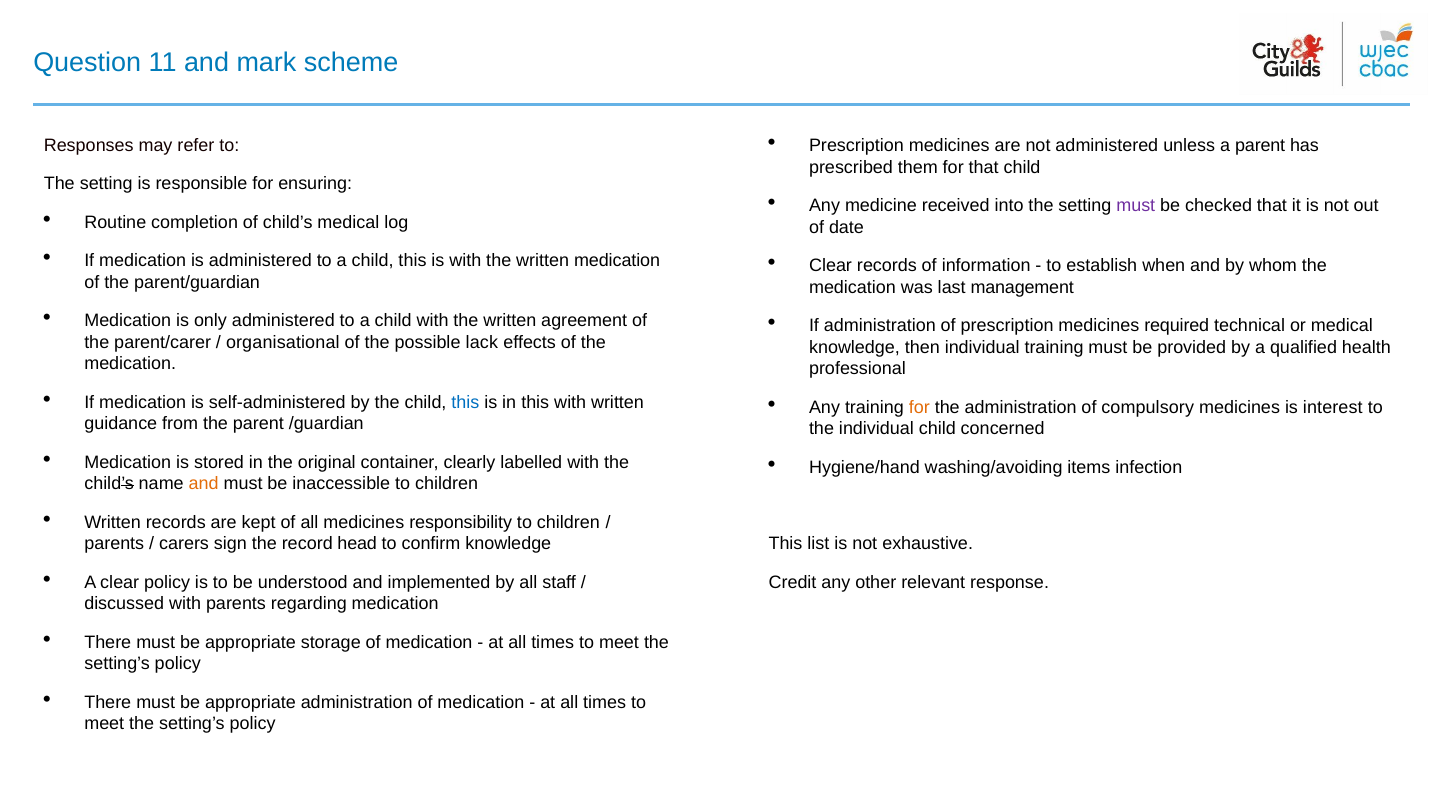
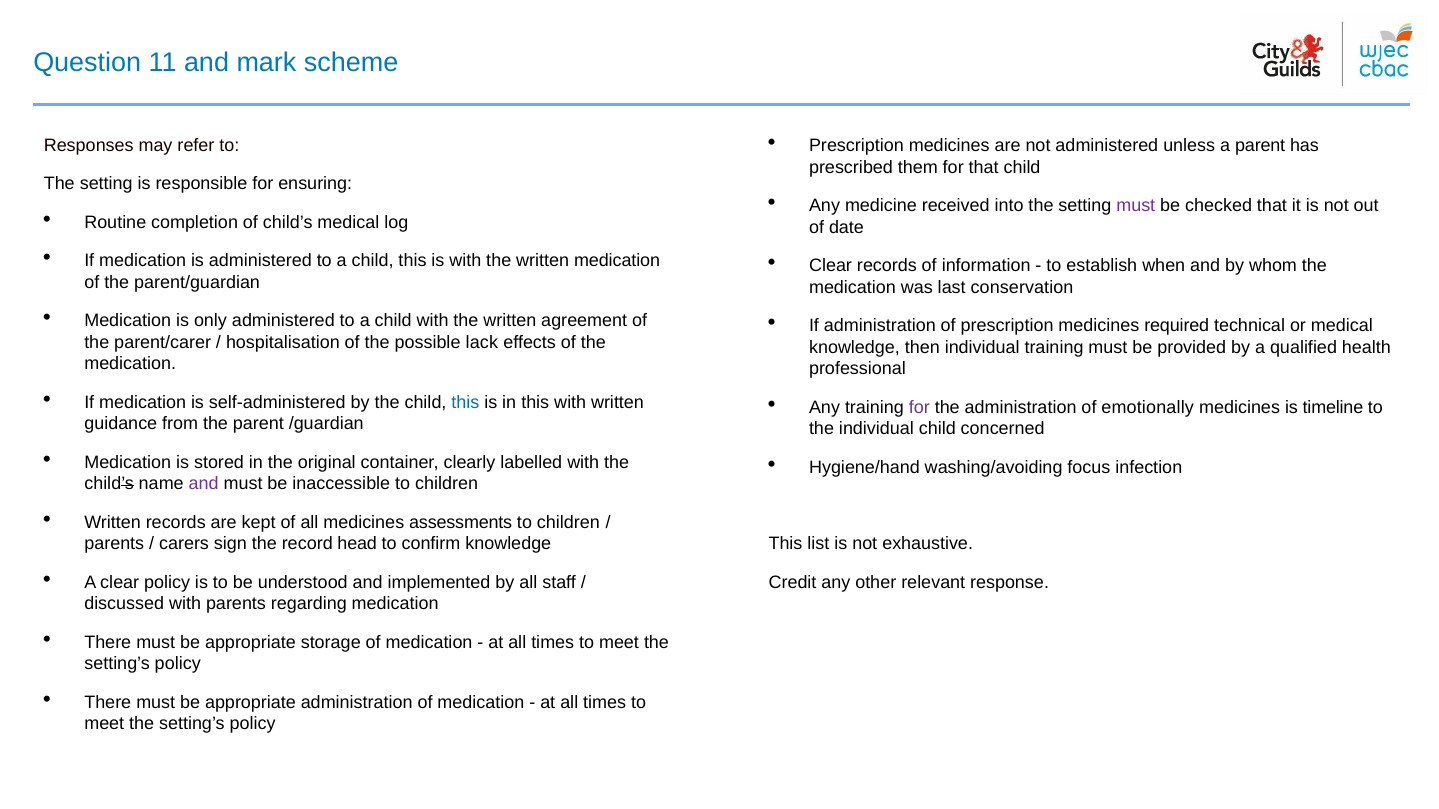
management: management -> conservation
organisational: organisational -> hospitalisation
for at (919, 407) colour: orange -> purple
compulsory: compulsory -> emotionally
interest: interest -> timeline
items: items -> focus
and at (204, 484) colour: orange -> purple
responsibility: responsibility -> assessments
